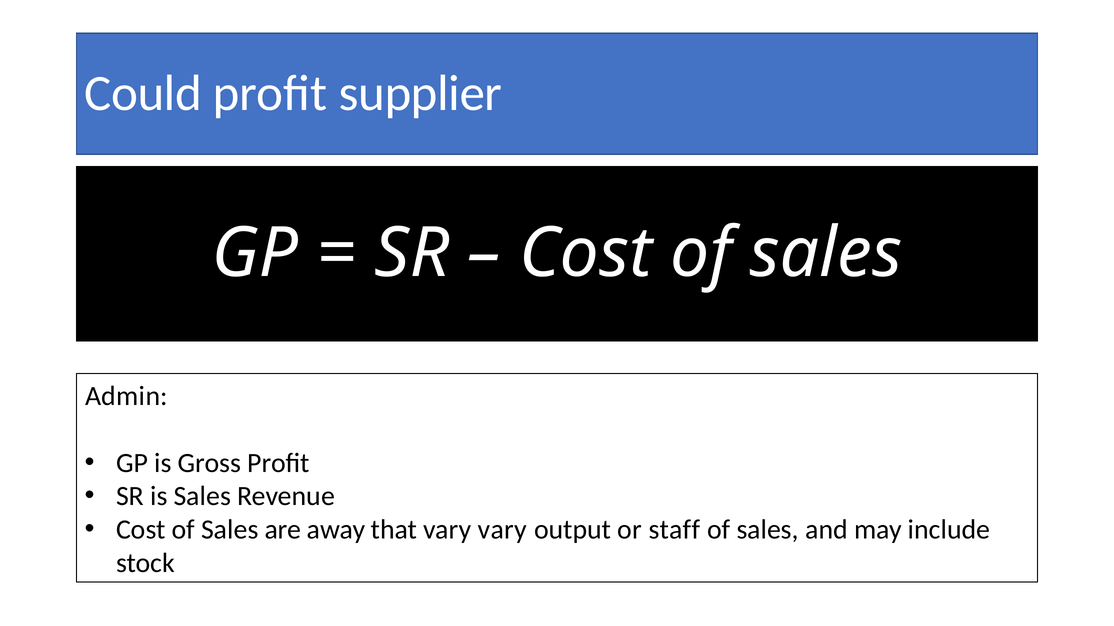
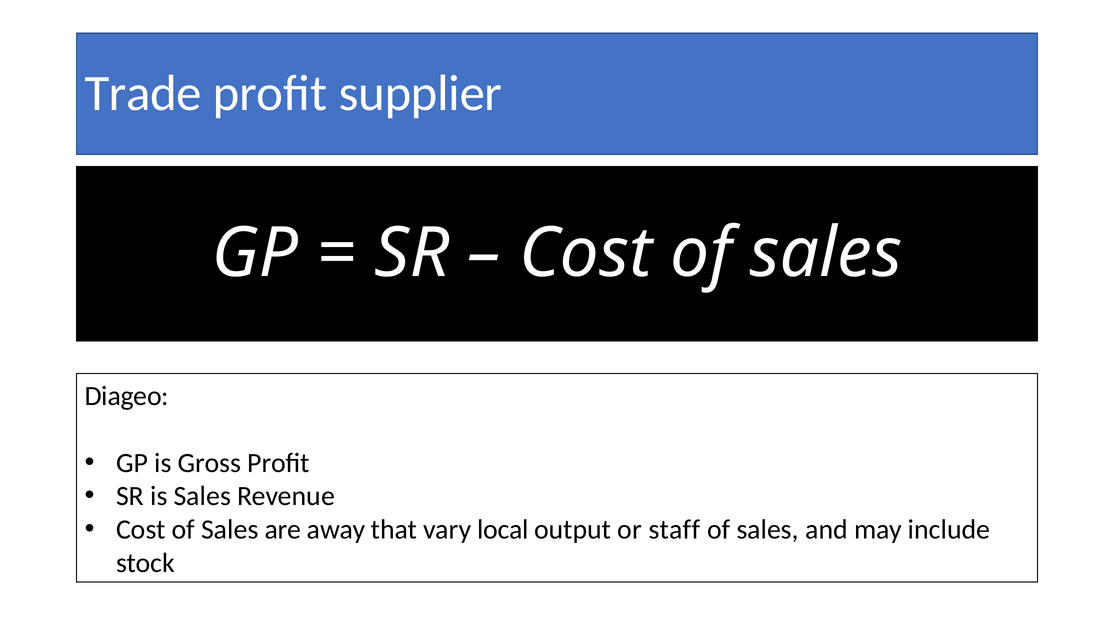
Could: Could -> Trade
Admin: Admin -> Diageo
vary vary: vary -> local
